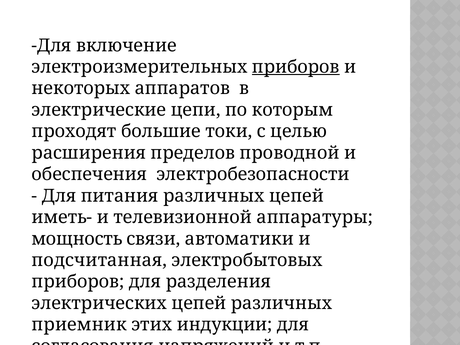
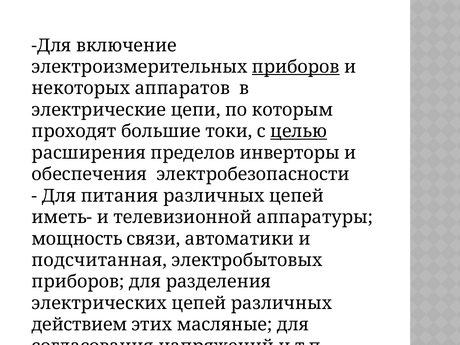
целью underline: none -> present
проводной: проводной -> инверторы
приемник: приемник -> действием
индукции: индукции -> масляные
